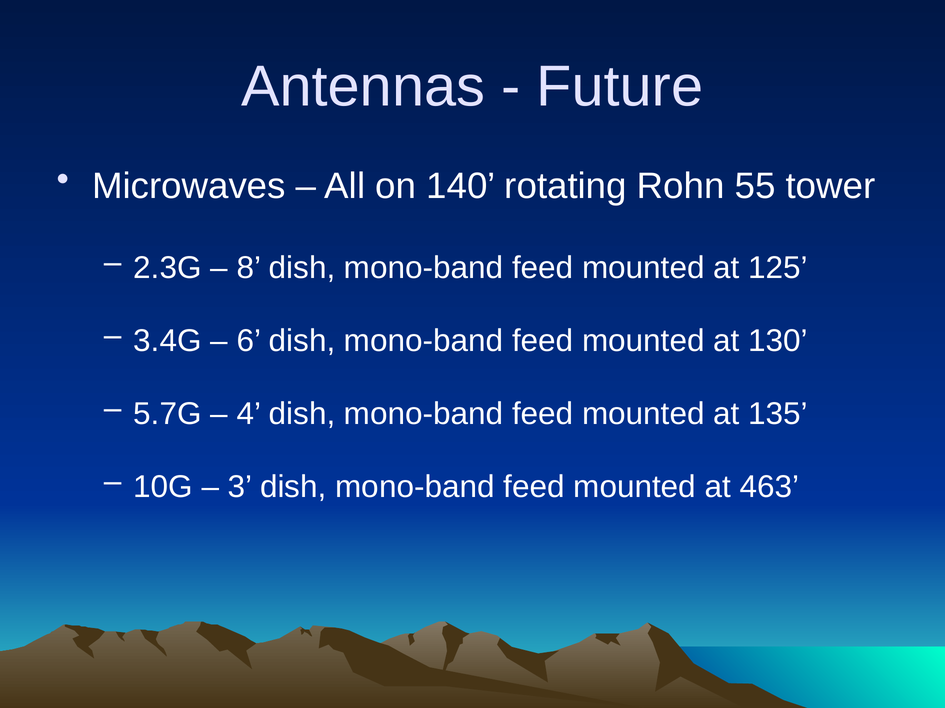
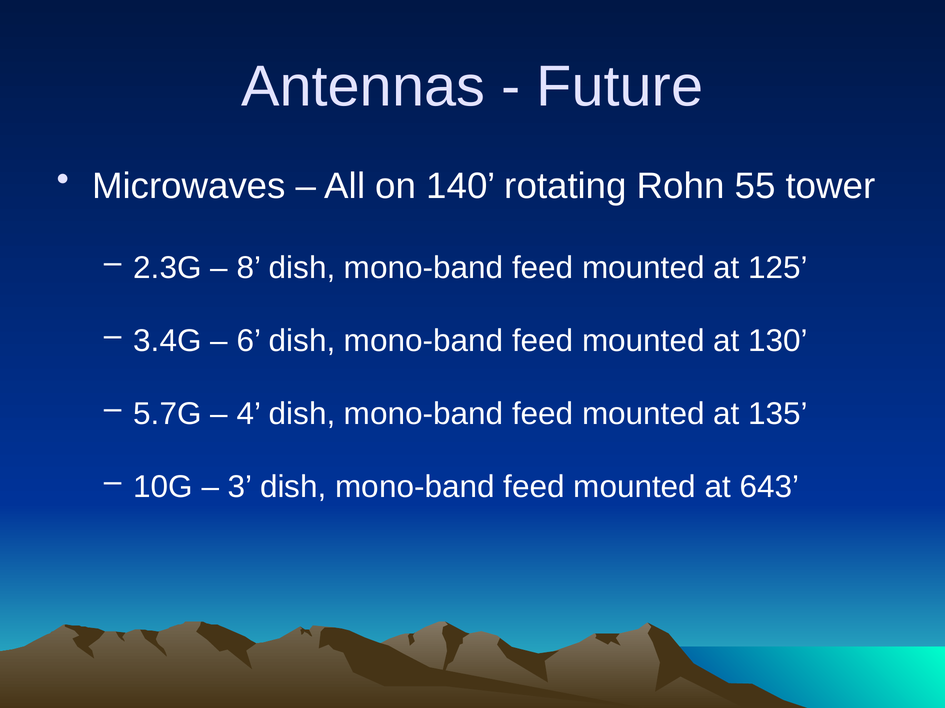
463: 463 -> 643
